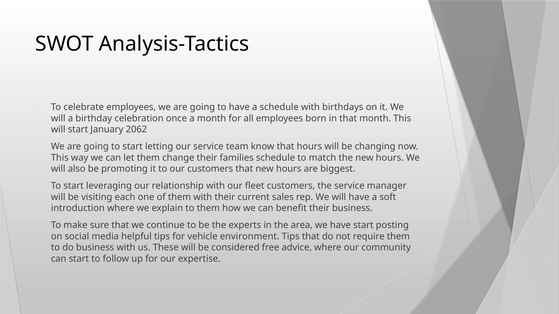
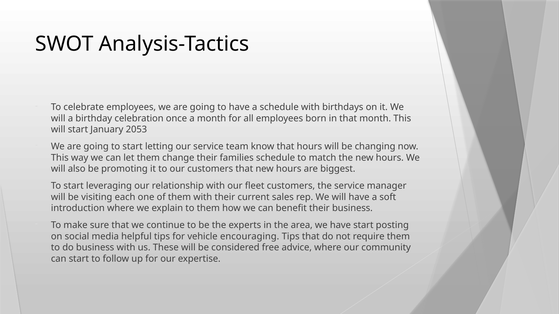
2062: 2062 -> 2053
environment: environment -> encouraging
